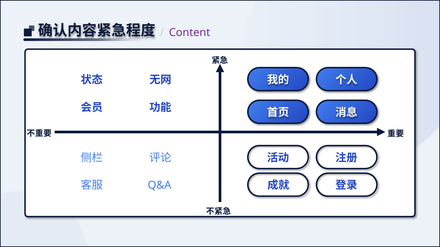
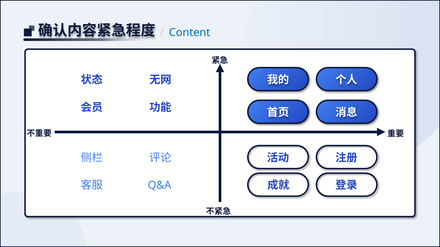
Content colour: purple -> blue
